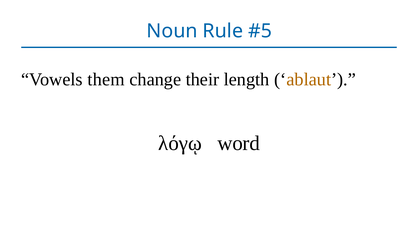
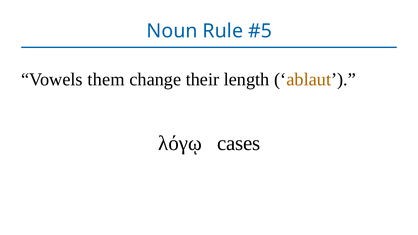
word: word -> cases
